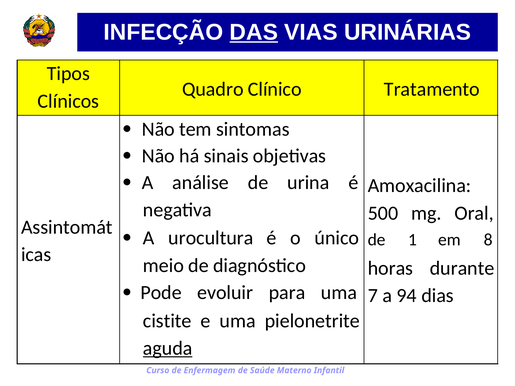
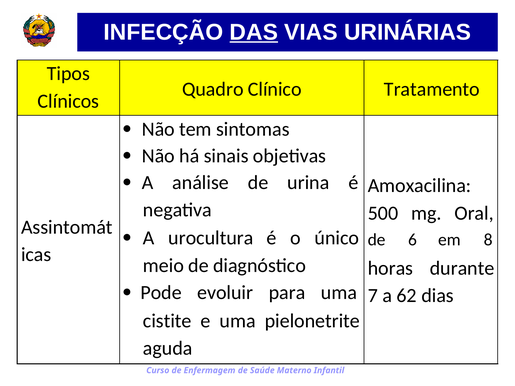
1: 1 -> 6
94: 94 -> 62
aguda underline: present -> none
